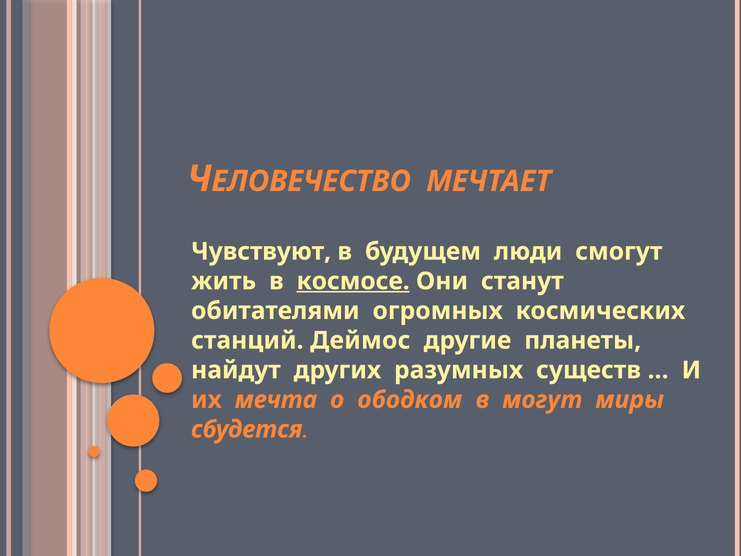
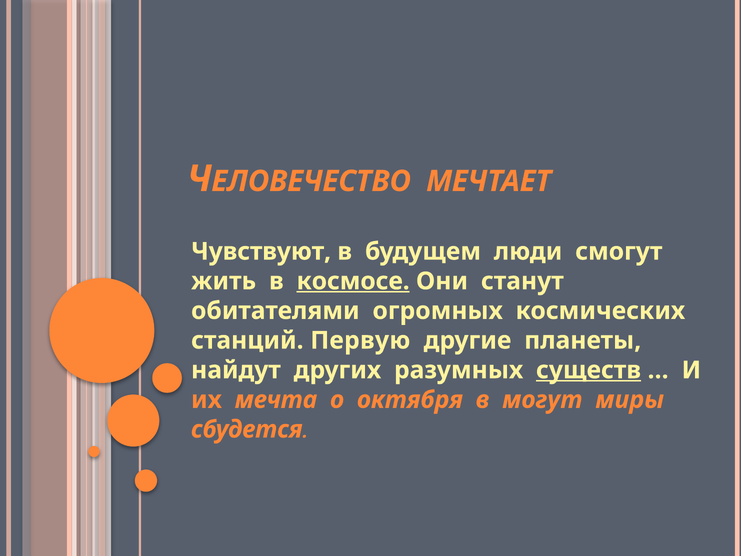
Деймос: Деймос -> Первую
существ underline: none -> present
ободком: ободком -> октября
